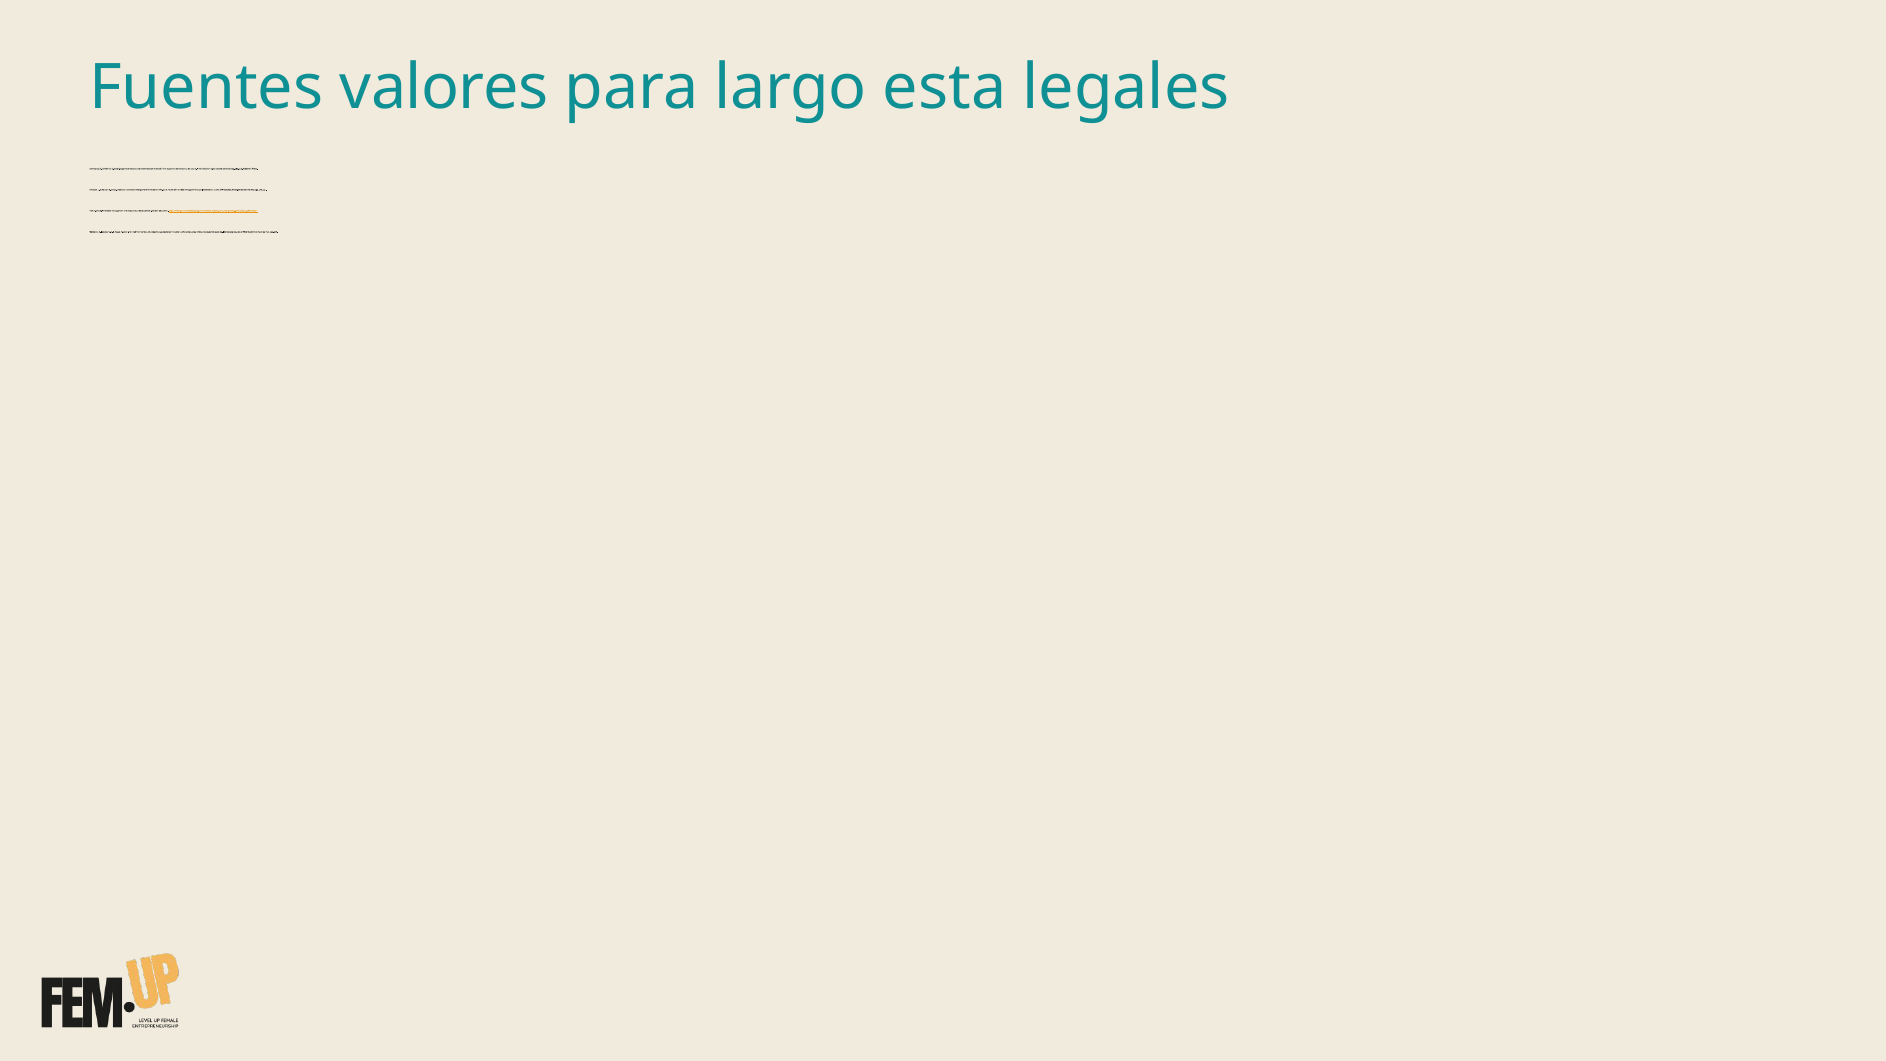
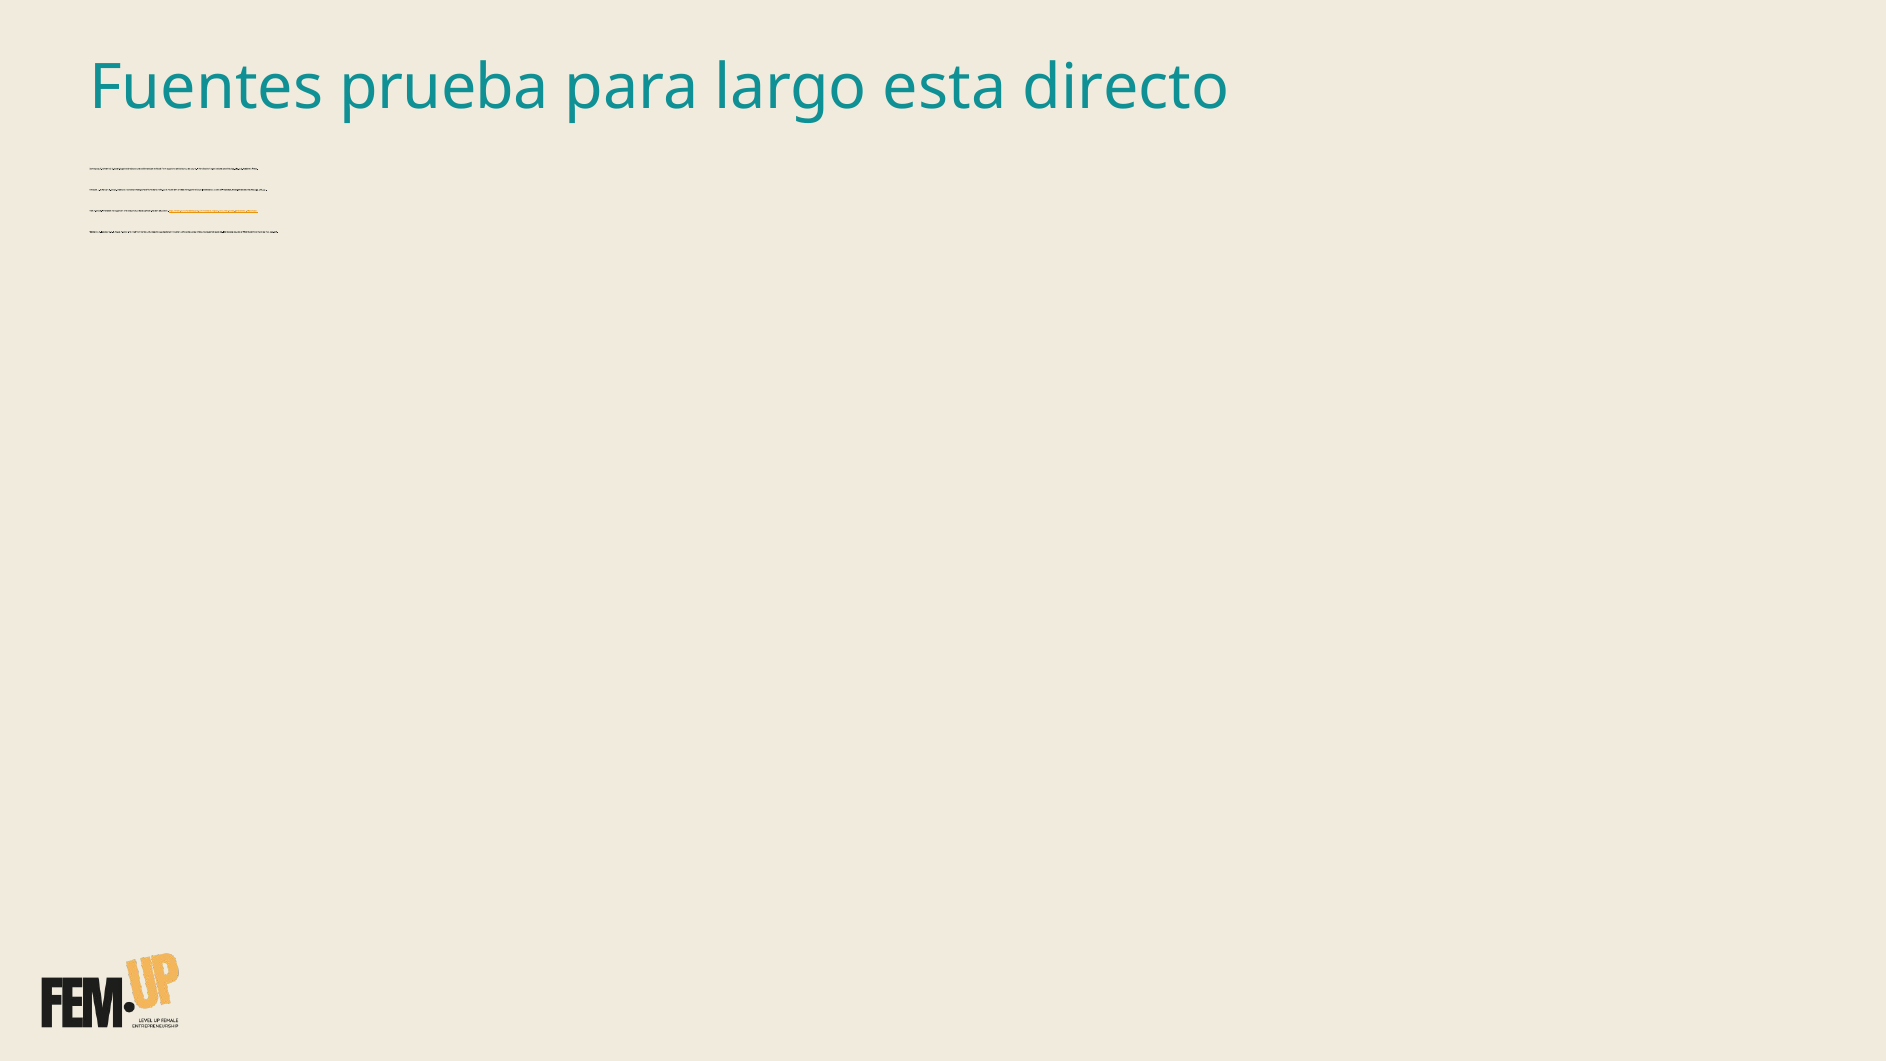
valores: valores -> prueba
legales: legales -> directo
